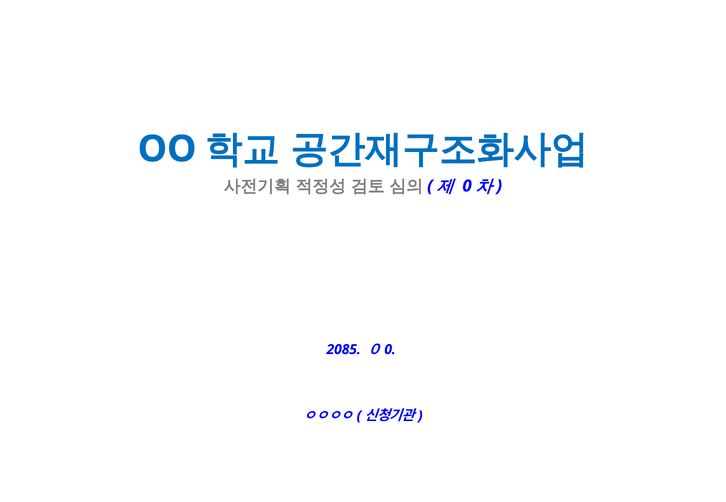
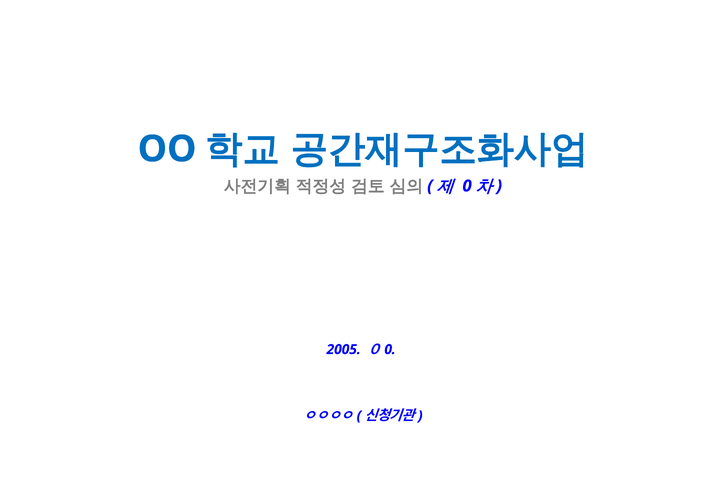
2085: 2085 -> 2005
